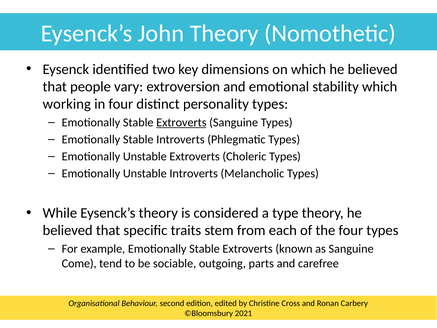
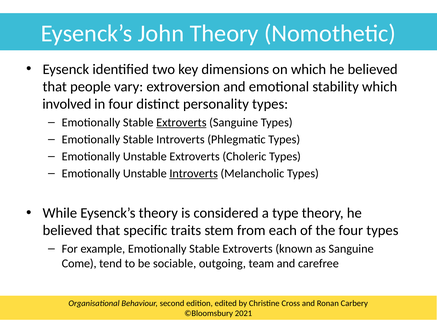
working: working -> involved
Introverts at (194, 173) underline: none -> present
parts: parts -> team
